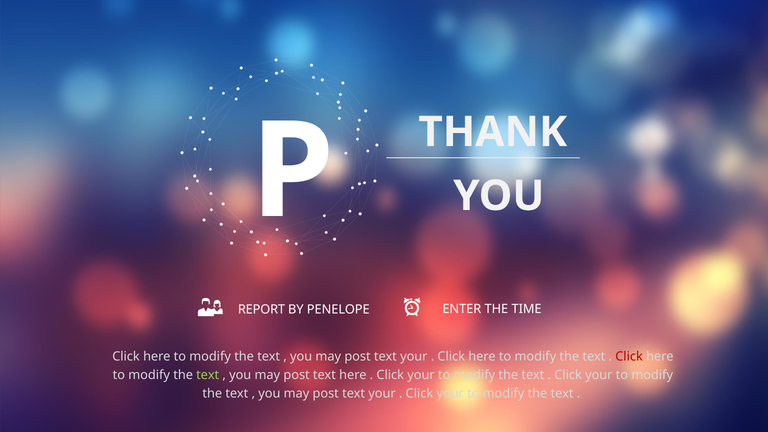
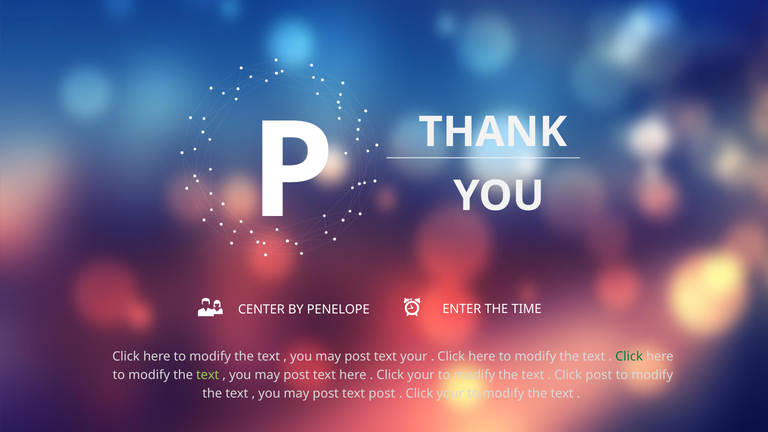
REPORT: REPORT -> CENTER
Click at (629, 356) colour: red -> green
your at (599, 375): your -> post
your at (382, 393): your -> post
